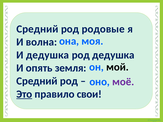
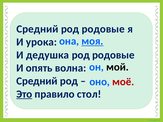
моя underline: none -> present
волна: волна -> урока
дедушка at (113, 55): дедушка -> родовые
земля: земля -> волна
моё colour: purple -> red
свои: свои -> стол
